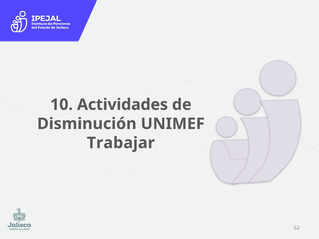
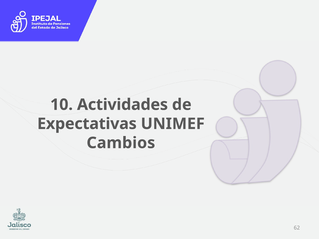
Disminución: Disminución -> Expectativas
Trabajar: Trabajar -> Cambios
